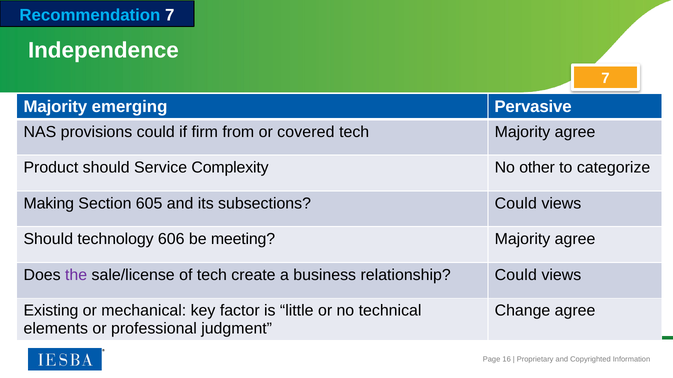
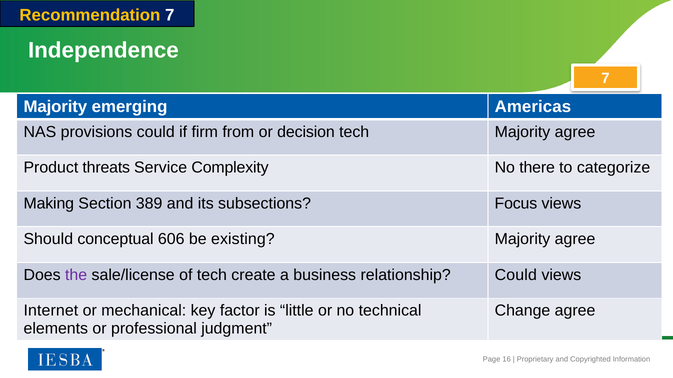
Recommendation colour: light blue -> yellow
Pervasive: Pervasive -> Americas
covered: covered -> decision
Product should: should -> threats
other: other -> there
605: 605 -> 389
subsections Could: Could -> Focus
technology: technology -> conceptual
meeting: meeting -> existing
Existing: Existing -> Internet
